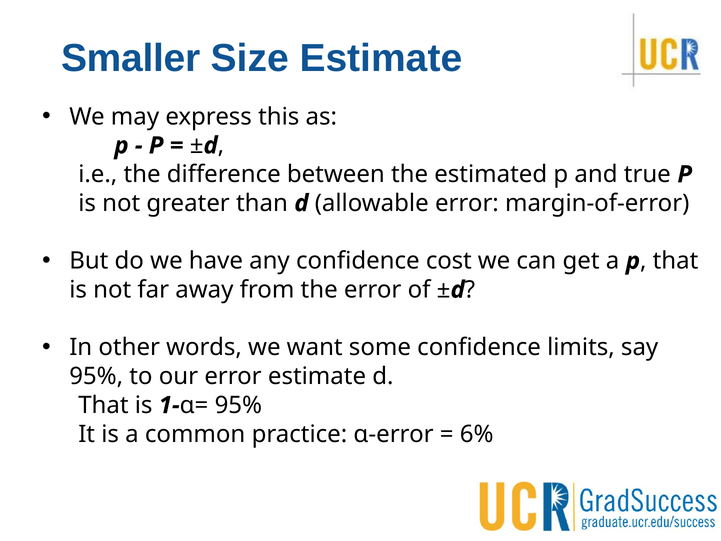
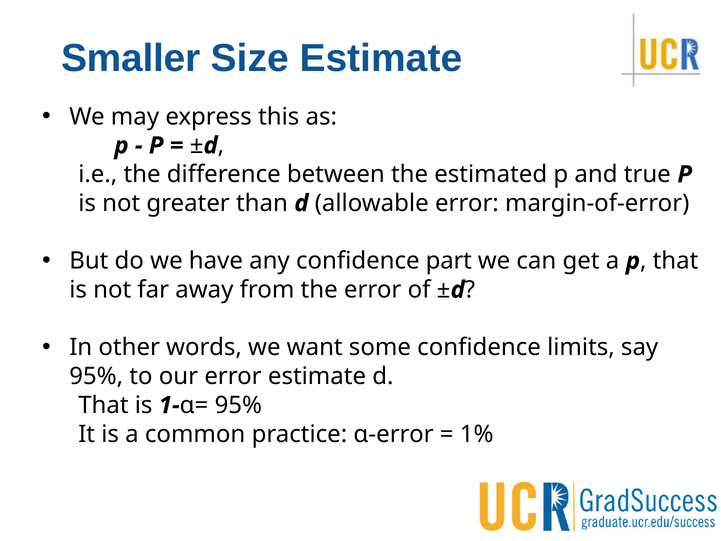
cost: cost -> part
6%: 6% -> 1%
